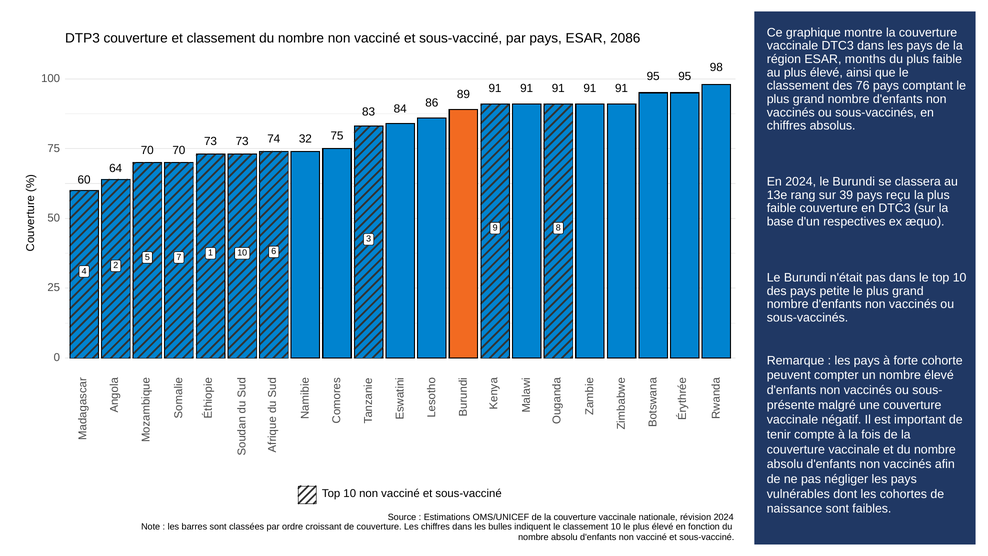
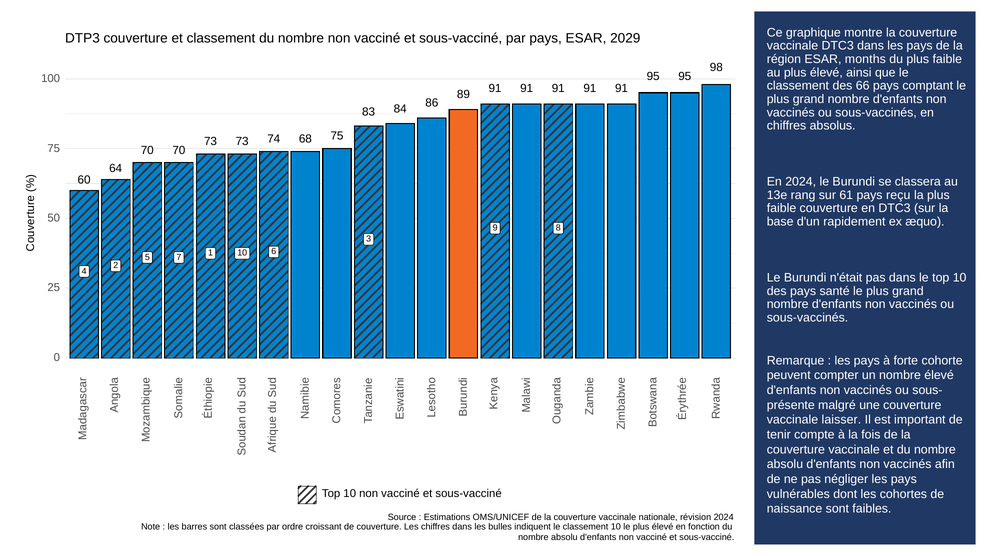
2086: 2086 -> 2029
76: 76 -> 66
32: 32 -> 68
39: 39 -> 61
respectives: respectives -> rapidement
petite: petite -> santé
négatif: négatif -> laisser
